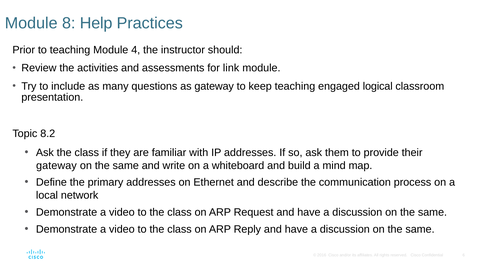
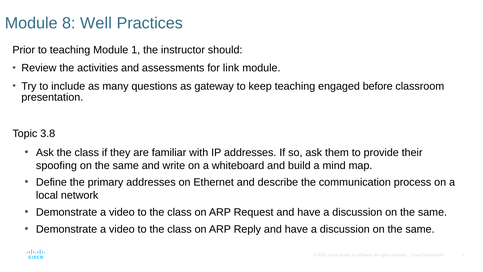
Help: Help -> Well
4: 4 -> 1
logical: logical -> before
8.2: 8.2 -> 3.8
gateway at (56, 165): gateway -> spoofing
